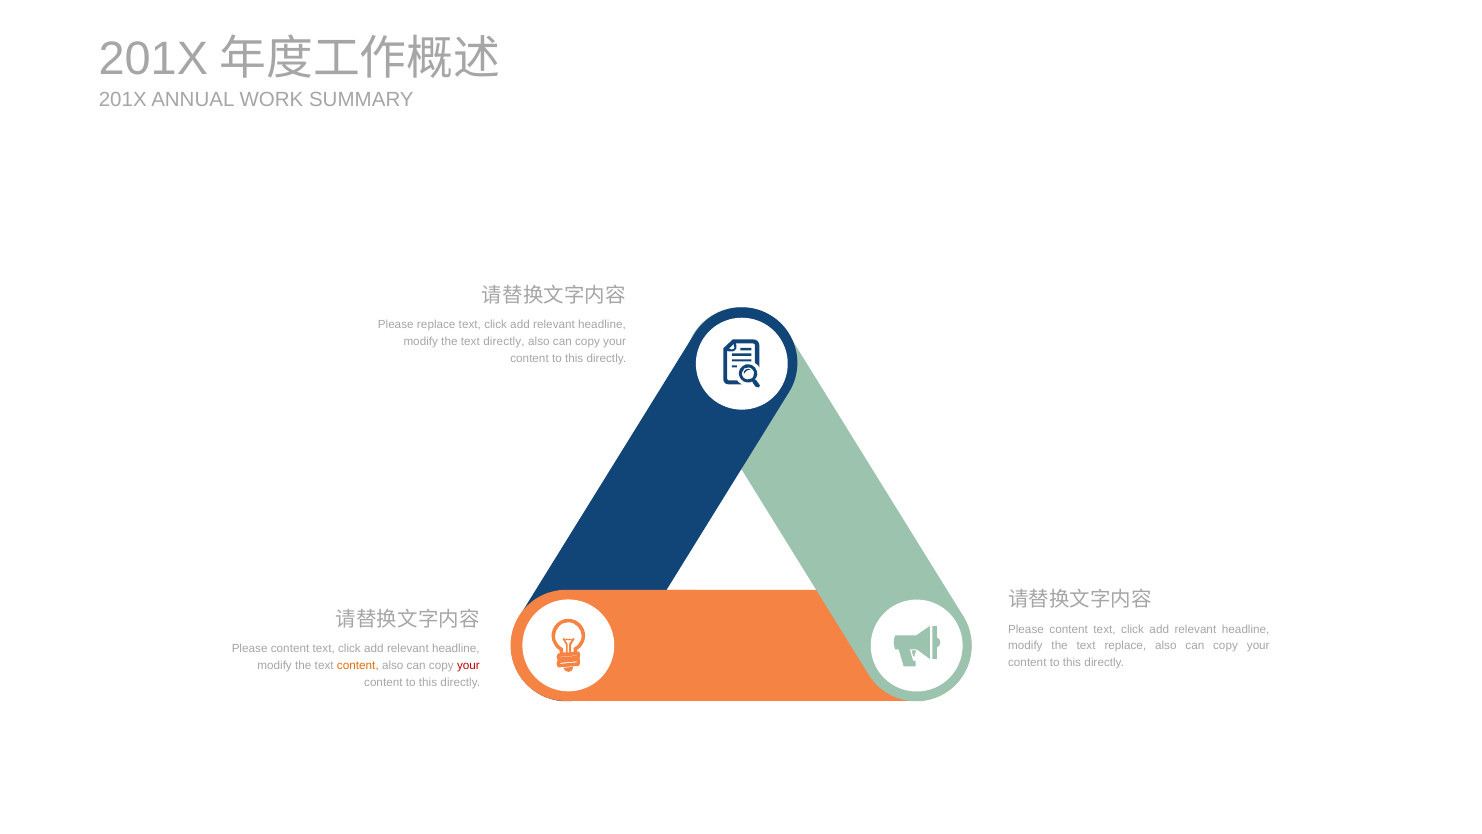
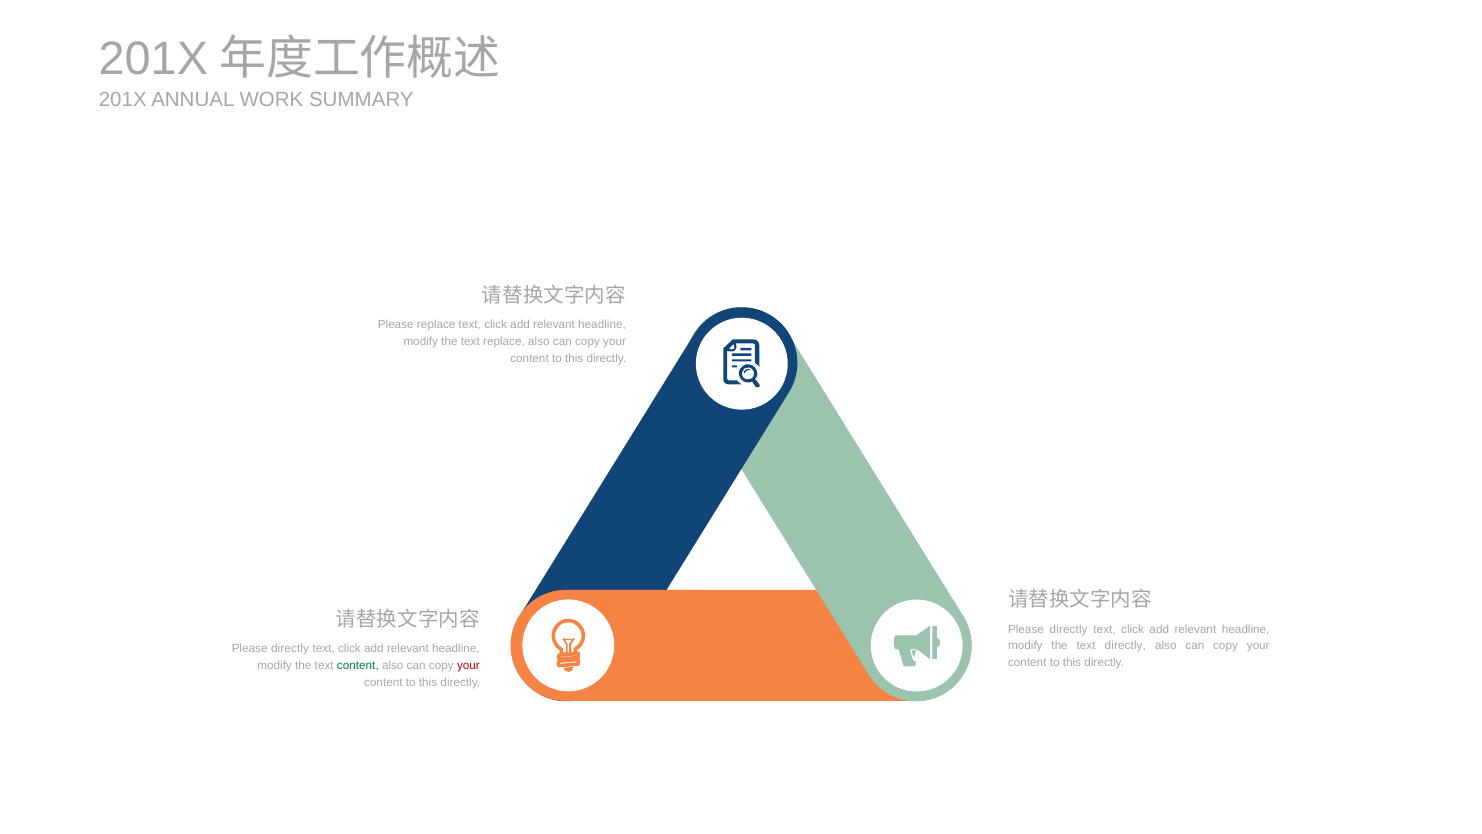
text directly: directly -> replace
content at (1069, 629): content -> directly
text replace: replace -> directly
content at (290, 648): content -> directly
content at (358, 665) colour: orange -> green
